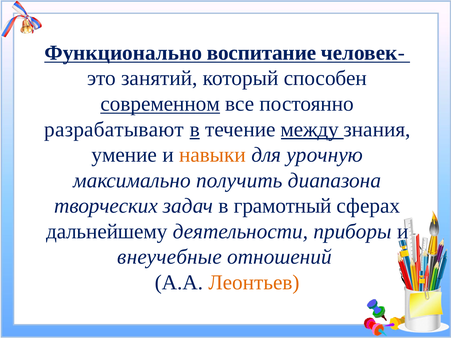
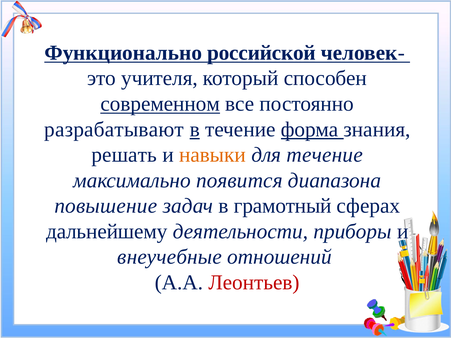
воспитание: воспитание -> российской
занятий: занятий -> учителя
между: между -> форма
умение: умение -> решать
для урочную: урочную -> течение
получить: получить -> появится
творческих: творческих -> повышение
Леонтьев colour: orange -> red
